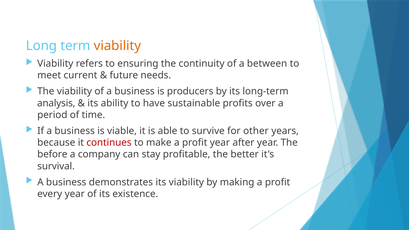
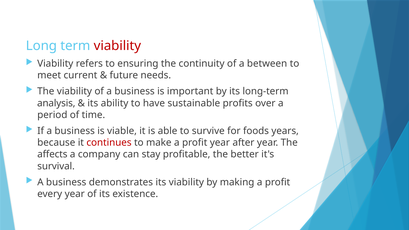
viability at (117, 46) colour: orange -> red
producers: producers -> important
other: other -> foods
before: before -> affects
